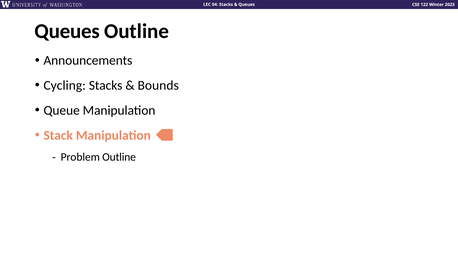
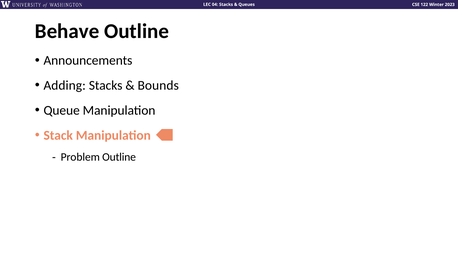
Queues at (67, 31): Queues -> Behave
Cycling: Cycling -> Adding
